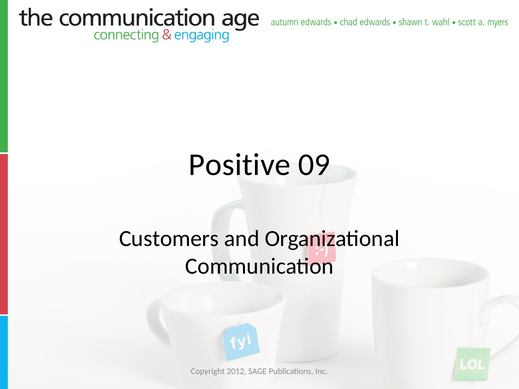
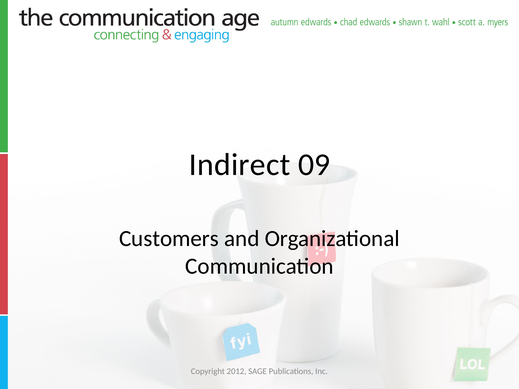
Positive: Positive -> Indirect
